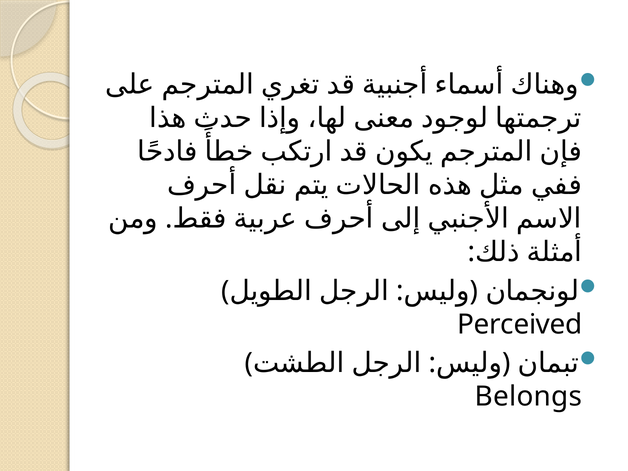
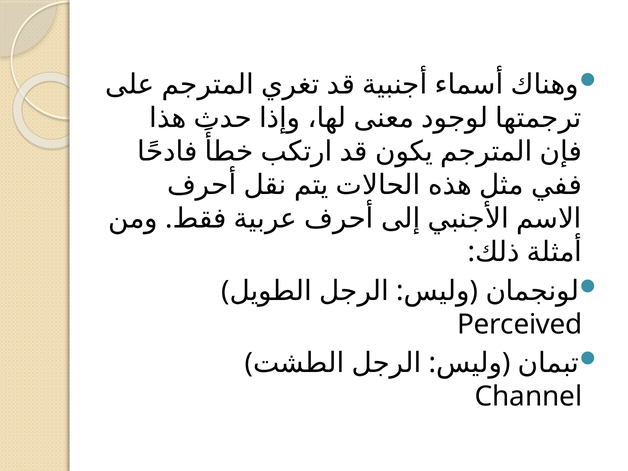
Belongs: Belongs -> Channel
